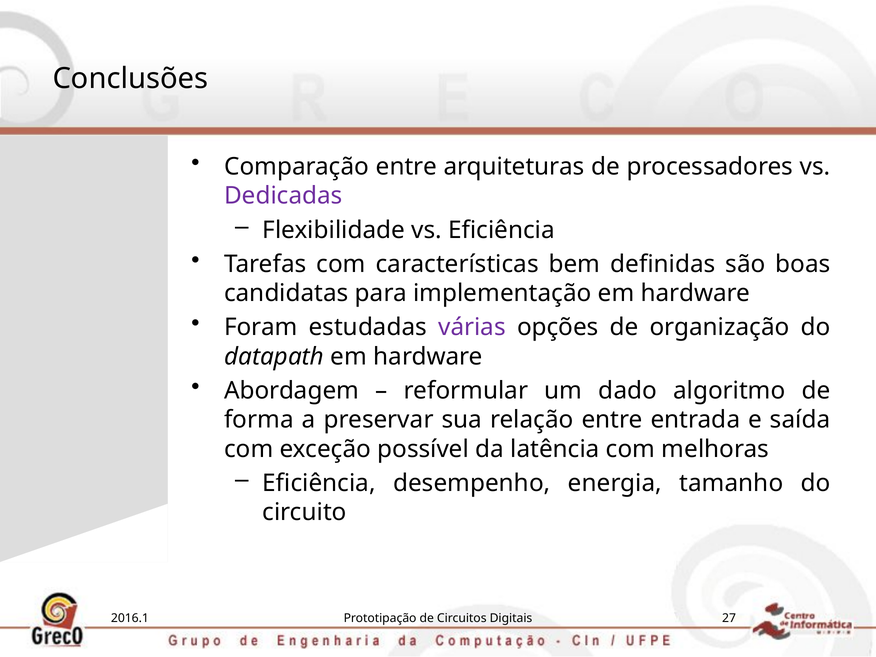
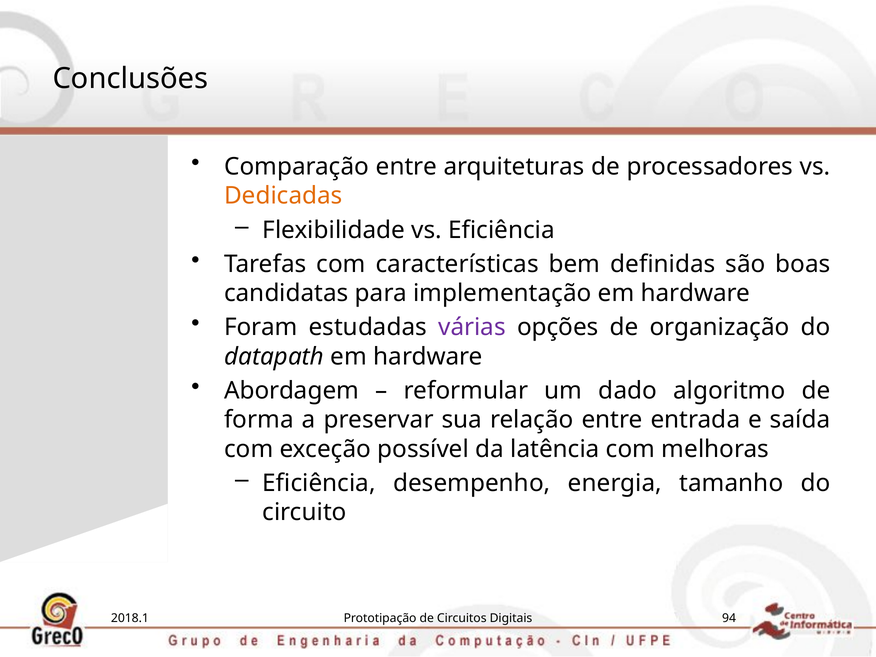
Dedicadas colour: purple -> orange
2016.1: 2016.1 -> 2018.1
27: 27 -> 94
